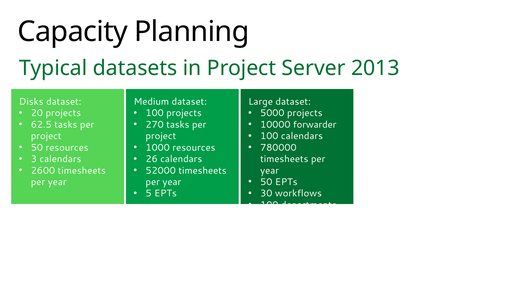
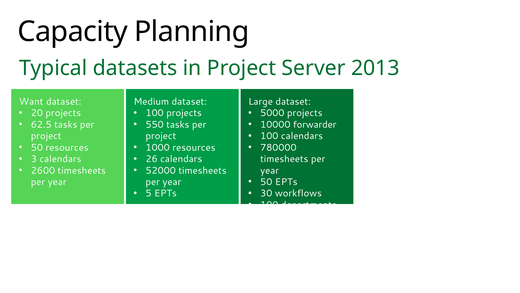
Disks: Disks -> Want
270: 270 -> 550
